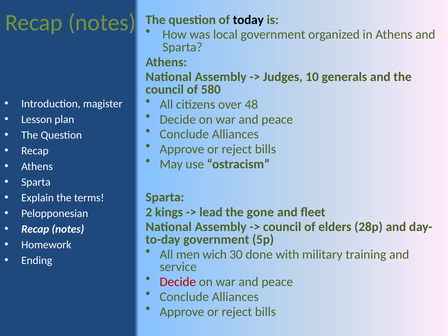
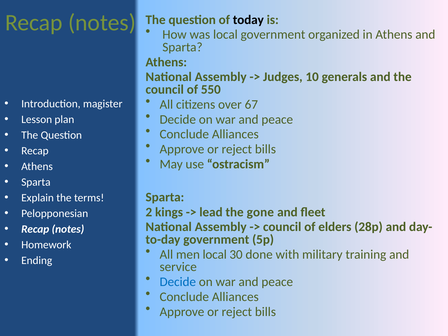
580: 580 -> 550
48: 48 -> 67
men wich: wich -> local
Decide at (178, 282) colour: red -> blue
